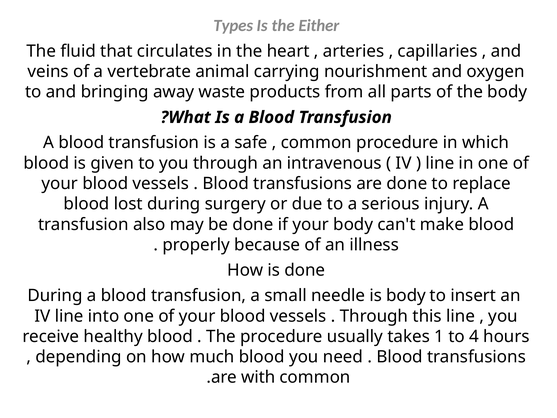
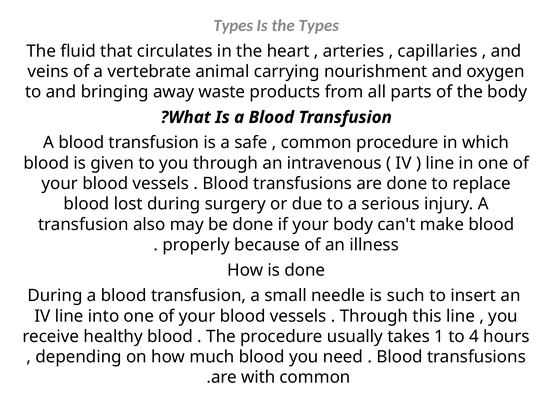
the Either: Either -> Types
is body: body -> such
